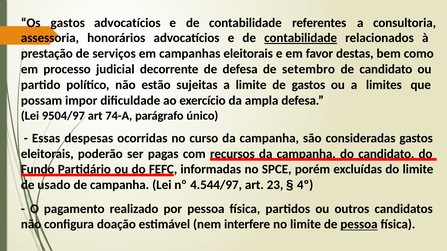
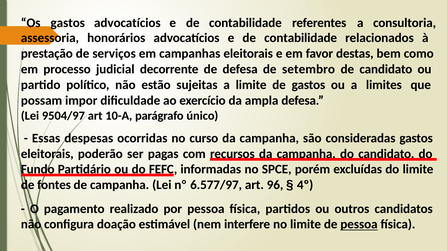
contabilidade at (301, 38) underline: present -> none
74-A: 74-A -> 10-A
usado: usado -> fontes
4.544/97: 4.544/97 -> 6.577/97
23: 23 -> 96
